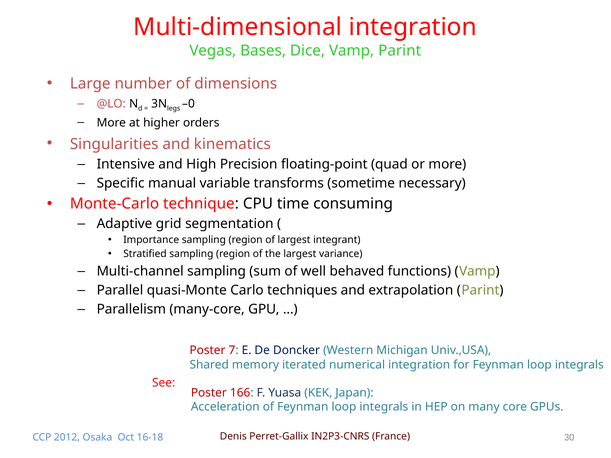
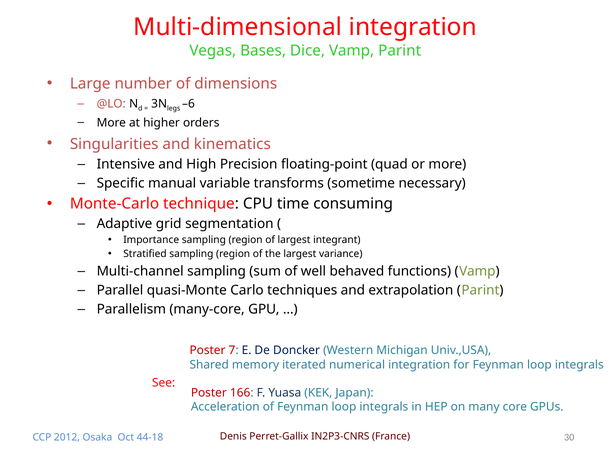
–0: –0 -> –6
16-18: 16-18 -> 44-18
